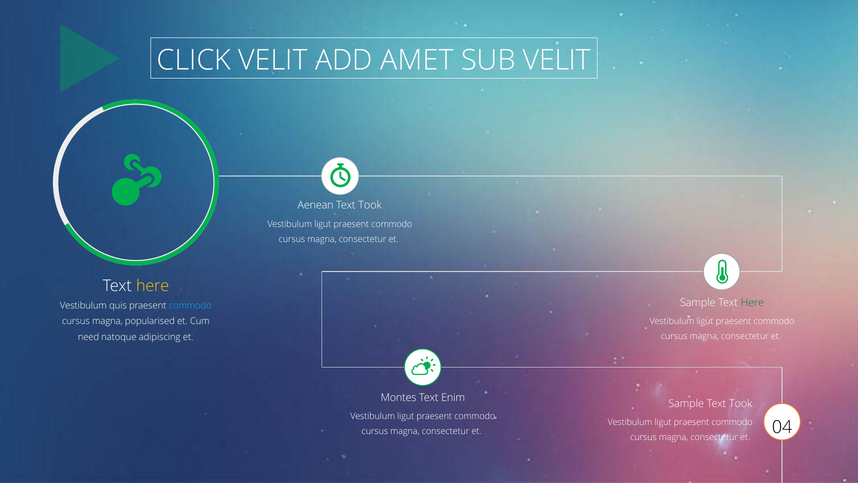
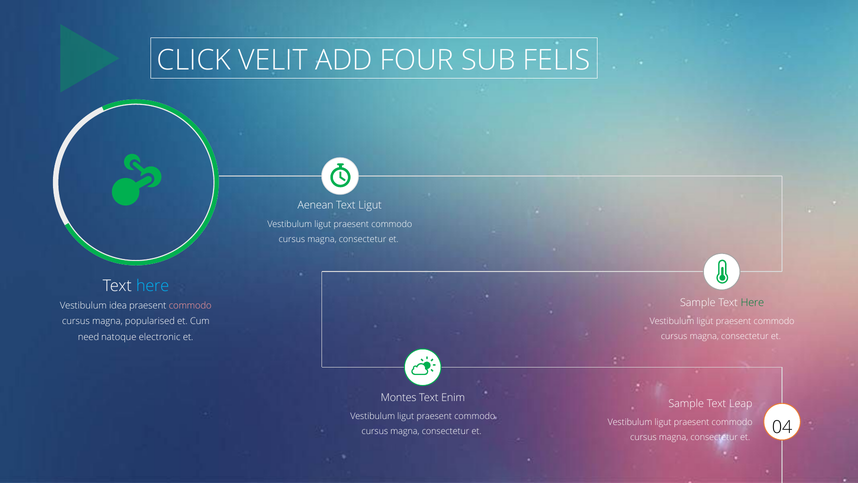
AMET: AMET -> FOUR
SUB VELIT: VELIT -> FELIS
Took at (370, 205): Took -> Ligut
here at (153, 286) colour: yellow -> light blue
quis: quis -> idea
commodo at (190, 305) colour: light blue -> pink
adipiscing: adipiscing -> electronic
Sample Text Took: Took -> Leap
